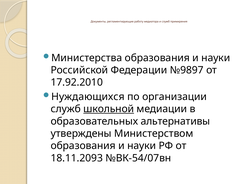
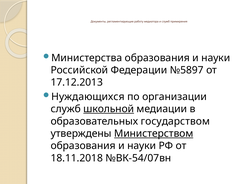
№9897: №9897 -> №5897
17.92.2010: 17.92.2010 -> 17.12.2013
альтернативы: альтернативы -> государством
Министерством underline: none -> present
18.11.2093: 18.11.2093 -> 18.11.2018
